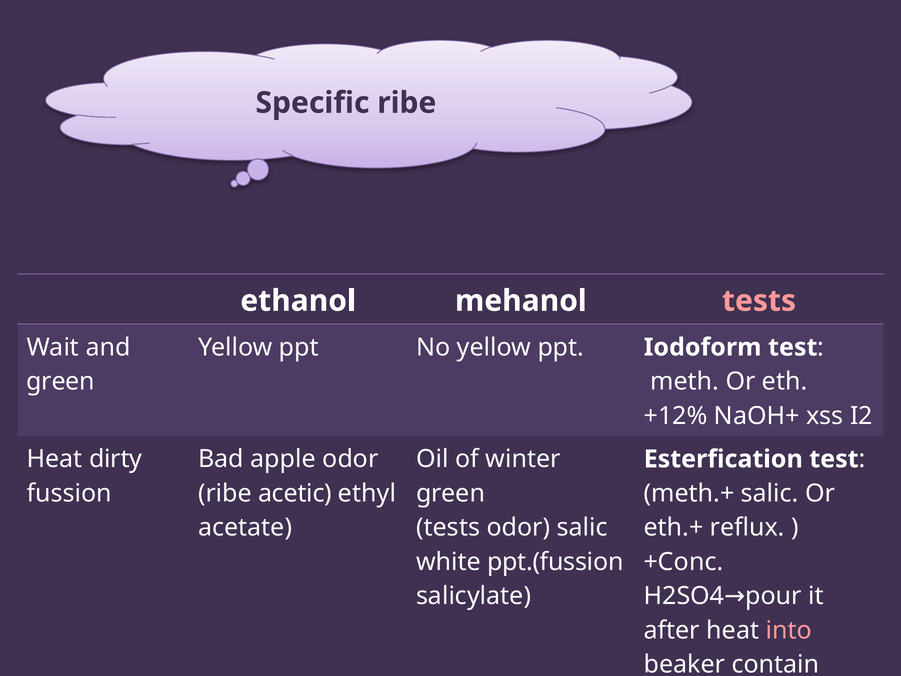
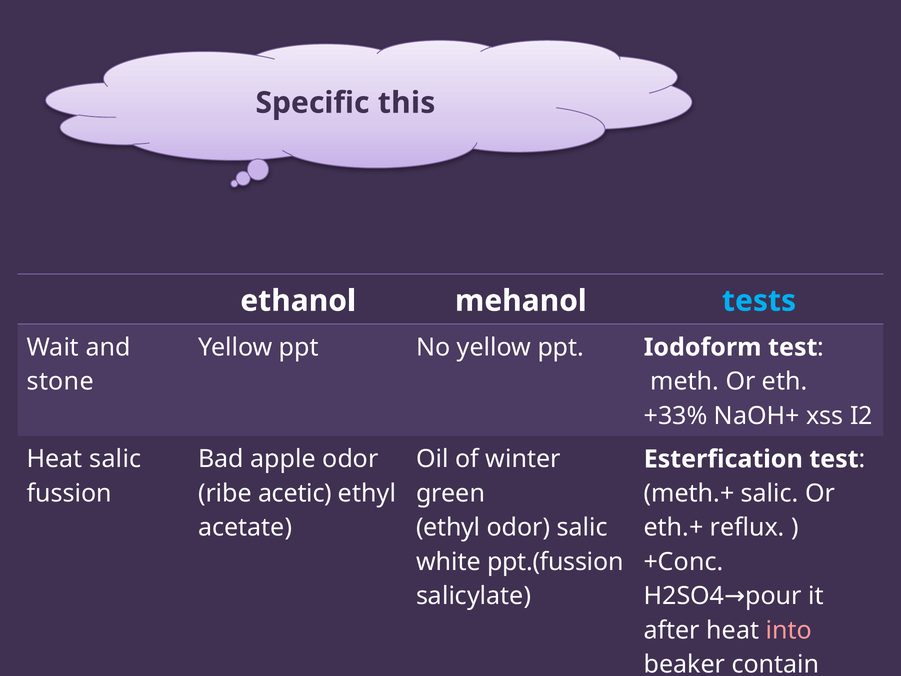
Specific ribe: ribe -> this
tests at (759, 301) colour: pink -> light blue
green at (61, 381): green -> stone
+12%: +12% -> +33%
Heat dirty: dirty -> salic
tests at (448, 527): tests -> ethyl
